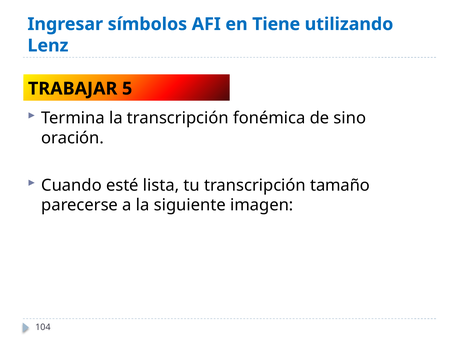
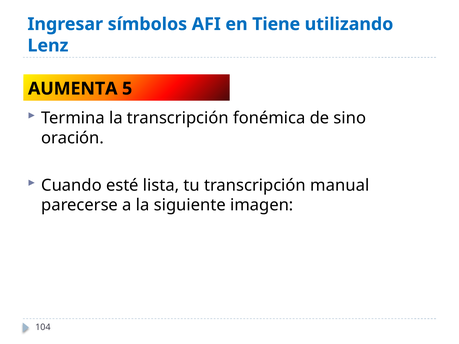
TRABAJAR: TRABAJAR -> AUMENTA
tamaño: tamaño -> manual
